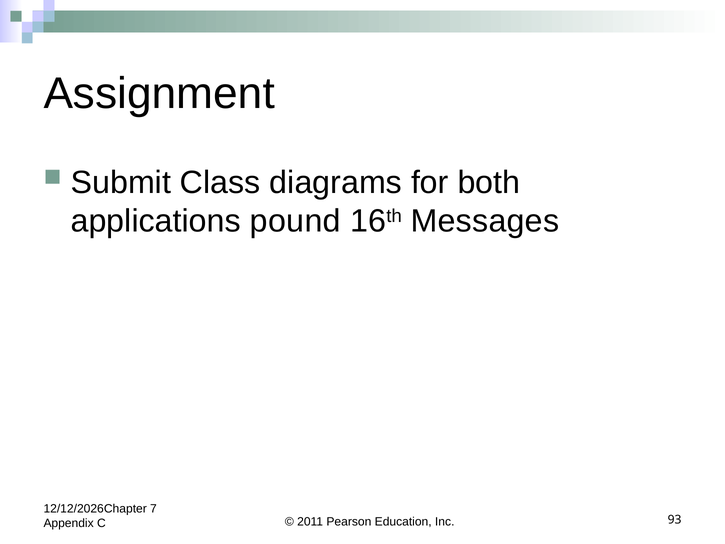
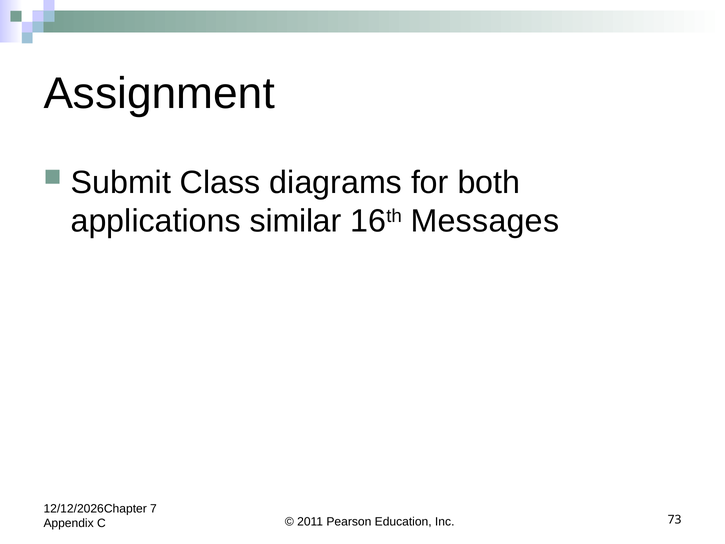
pound: pound -> similar
93: 93 -> 73
